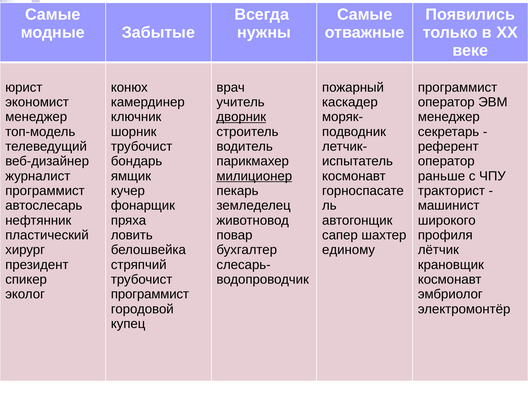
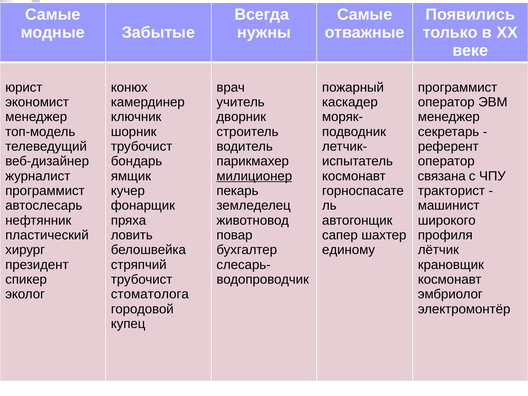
дворник underline: present -> none
раньше: раньше -> связана
программист at (150, 294): программист -> стоматолога
